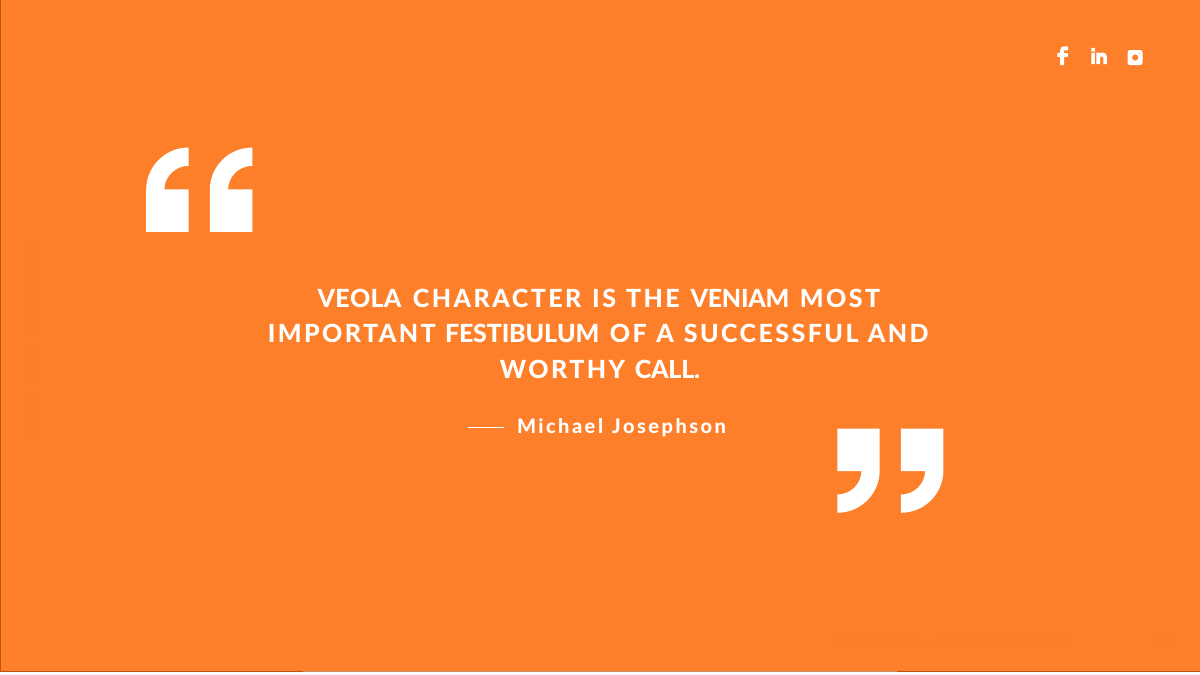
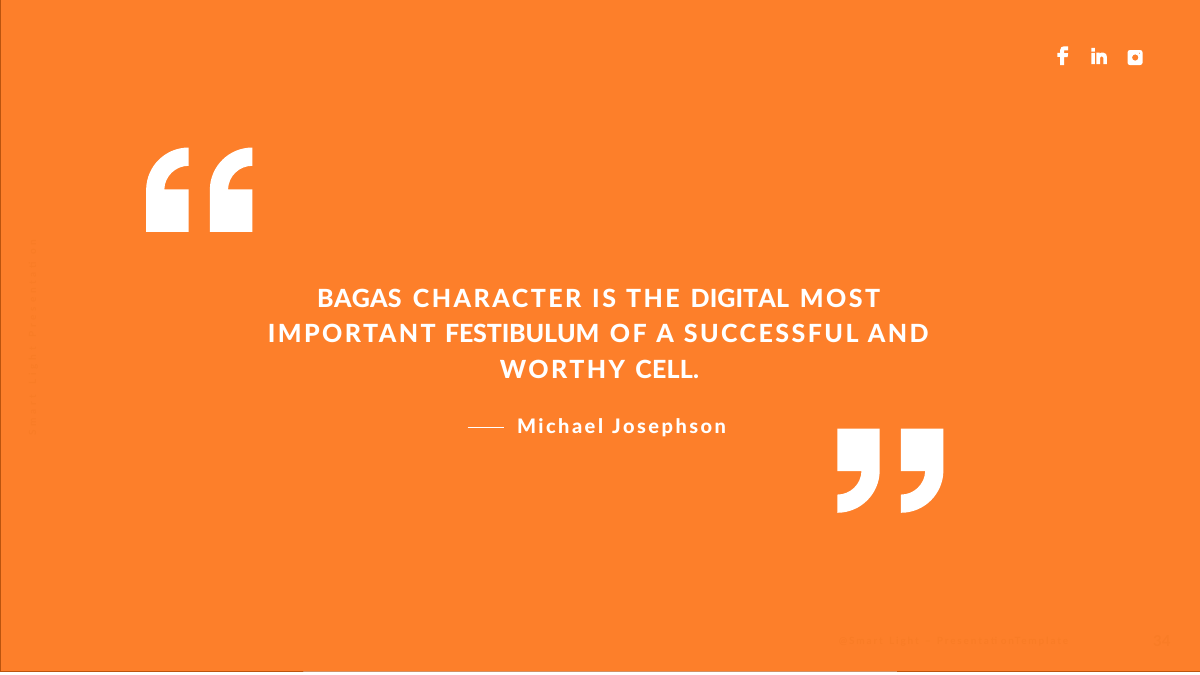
VEOLA: VEOLA -> BAGAS
VENIAM: VENIAM -> DIGITAL
CALL: CALL -> CELL
